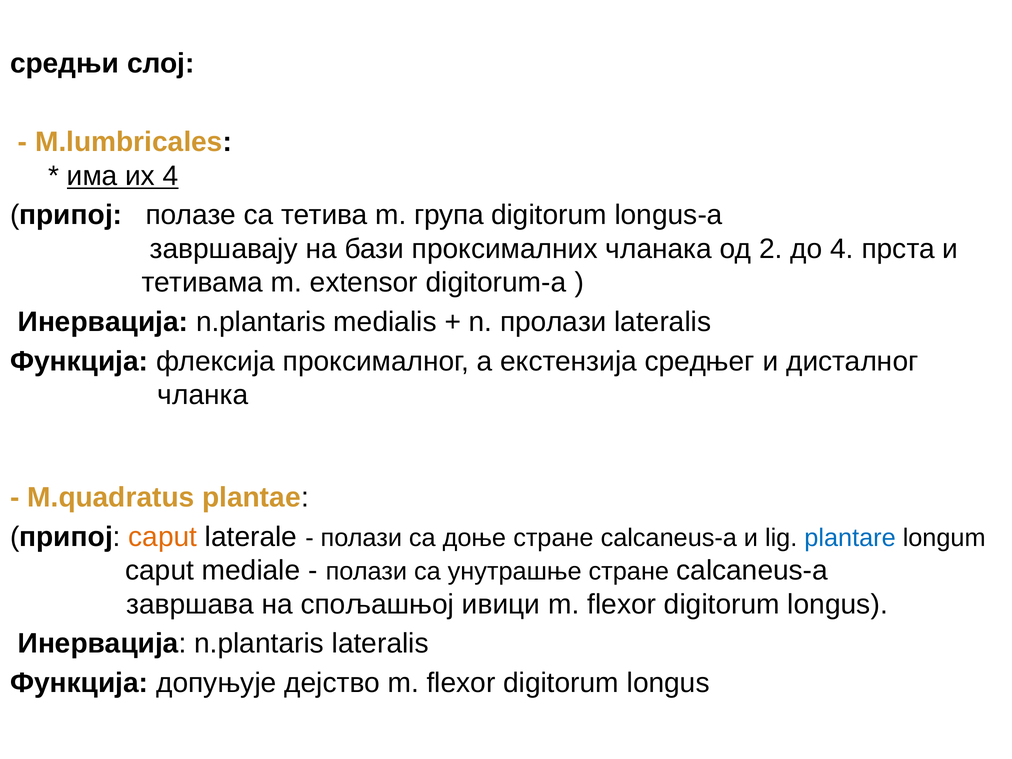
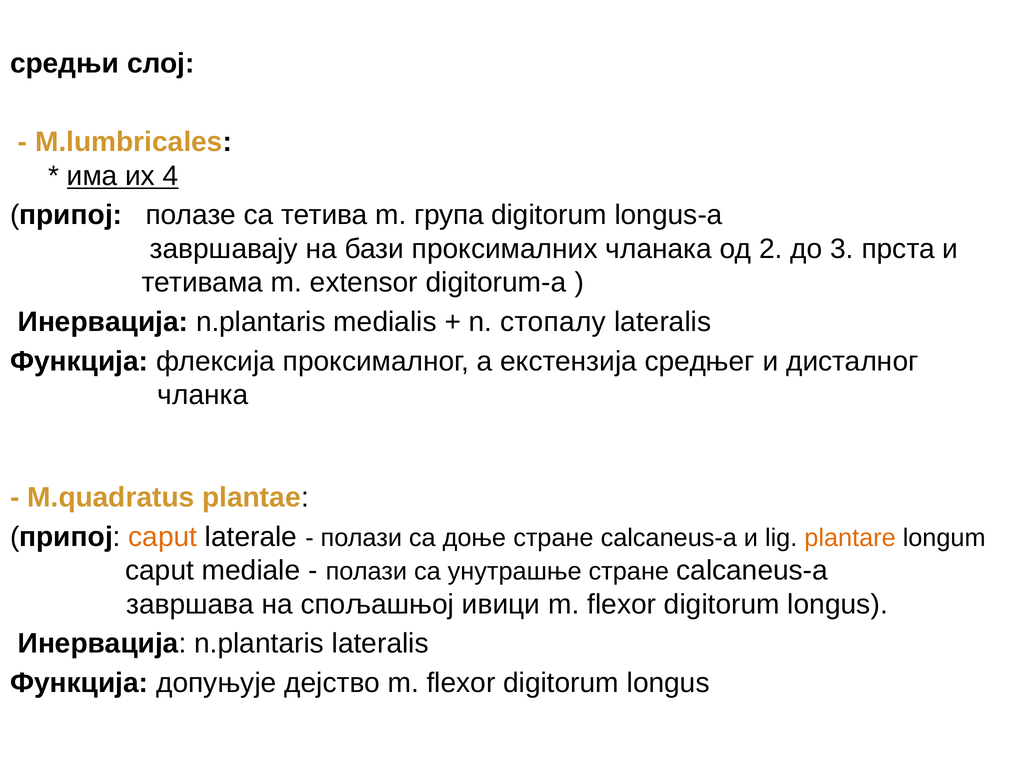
до 4: 4 -> 3
пролази: пролази -> стопалу
plantare colour: blue -> orange
